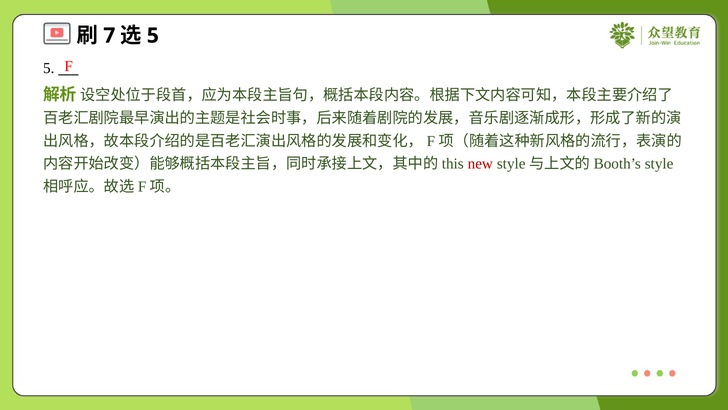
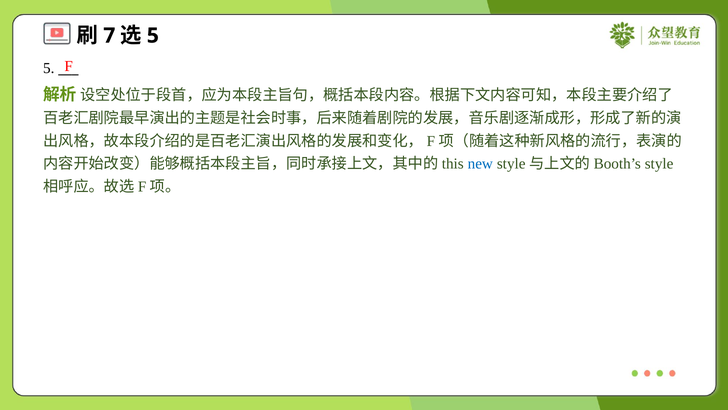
new colour: red -> blue
